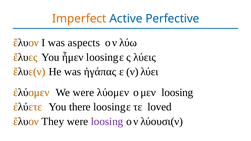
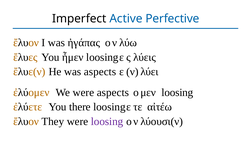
Imperfect colour: orange -> black
aspects: aspects -> ἠγάπας
was ἠγάπας: ἠγάπας -> aspects
were λύομεν: λύομεν -> aspects
loved: loved -> αἰτέω
